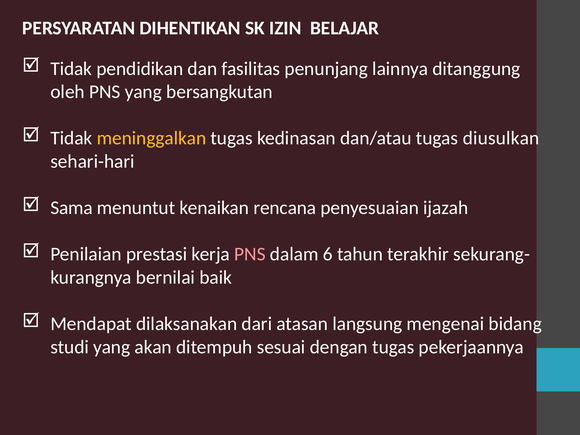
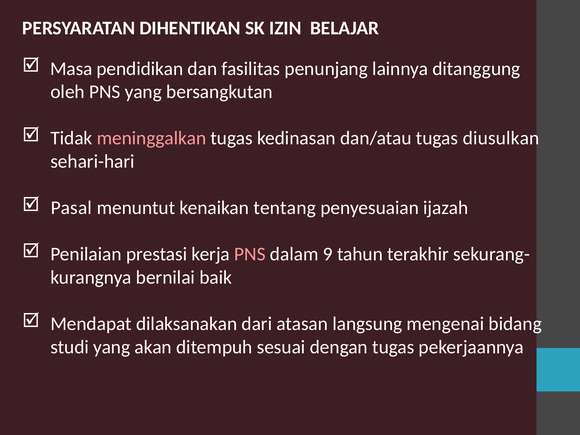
Tidak at (71, 69): Tidak -> Masa
meninggalkan colour: yellow -> pink
Sama: Sama -> Pasal
rencana: rencana -> tentang
6: 6 -> 9
